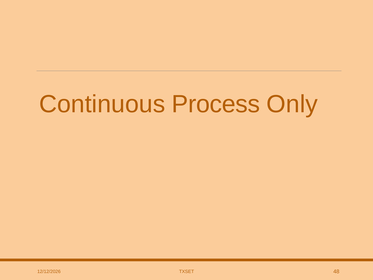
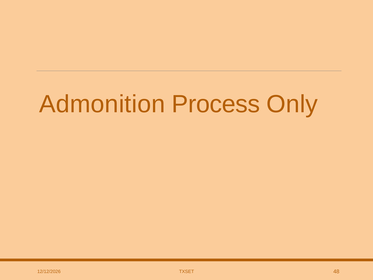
Continuous: Continuous -> Admonition
